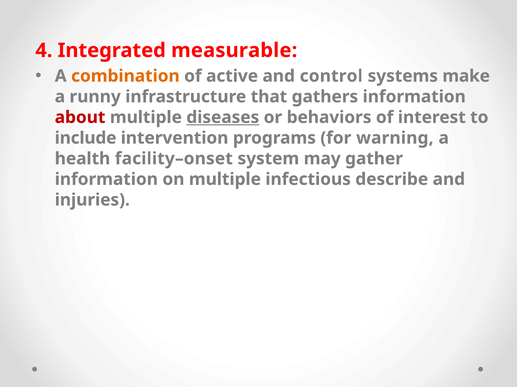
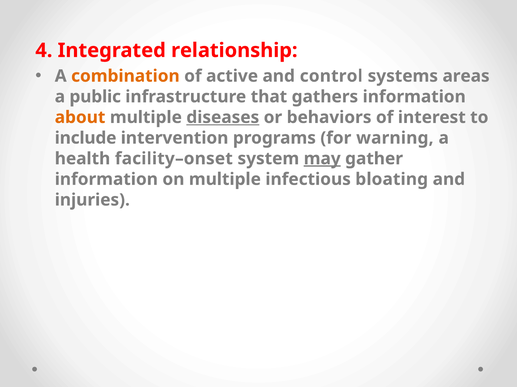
measurable: measurable -> relationship
make: make -> areas
runny: runny -> public
about colour: red -> orange
may underline: none -> present
describe: describe -> bloating
